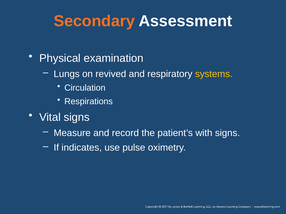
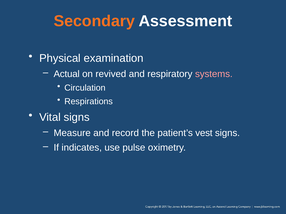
Lungs: Lungs -> Actual
systems colour: yellow -> pink
with: with -> vest
